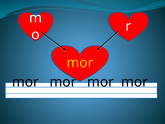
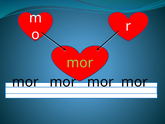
mor at (80, 63) colour: yellow -> light green
